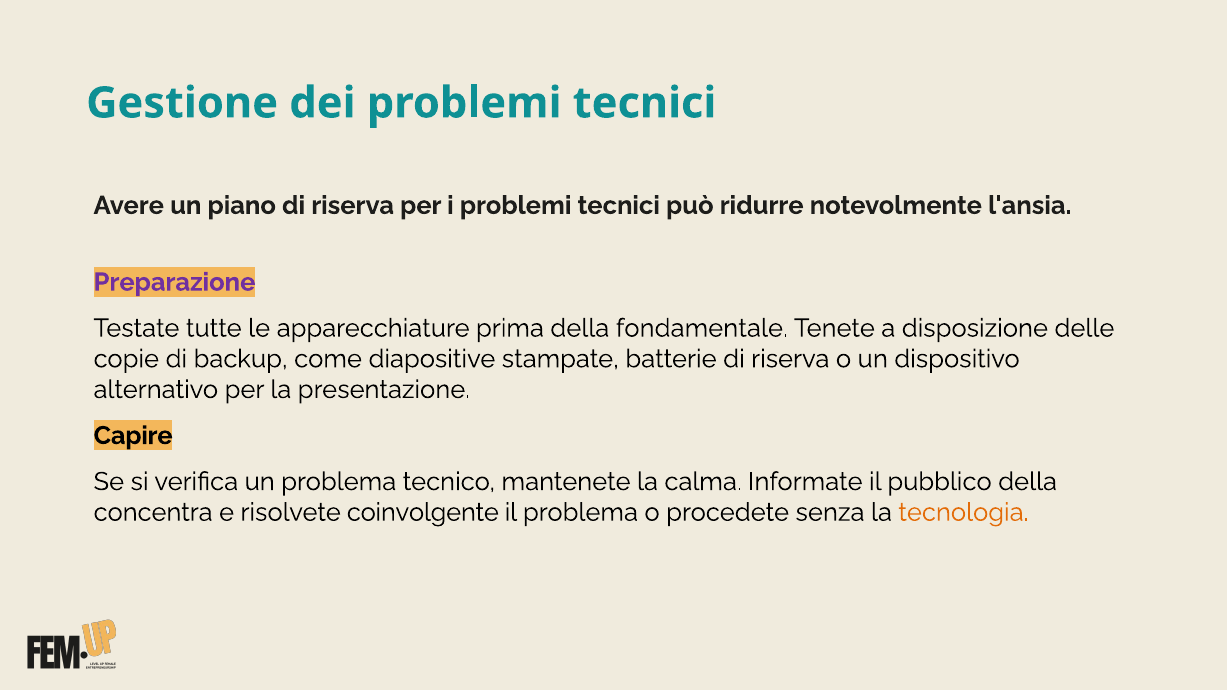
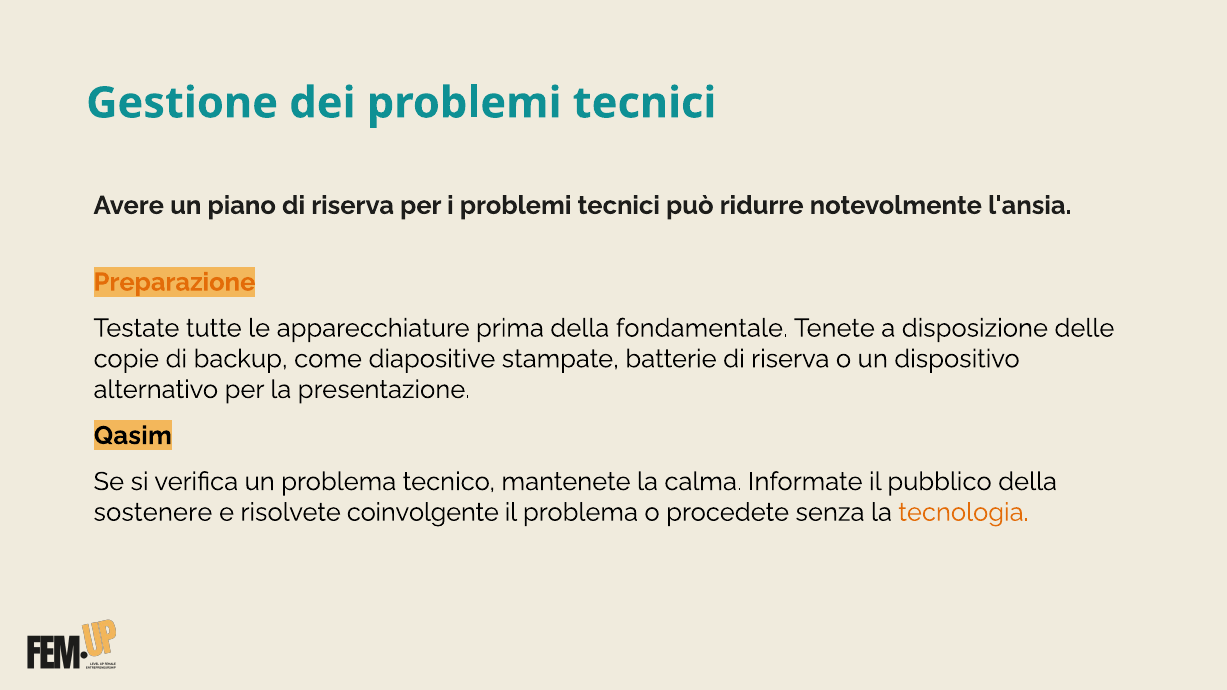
Preparazione colour: purple -> orange
Capire: Capire -> Qasim
concentra: concentra -> sostenere
